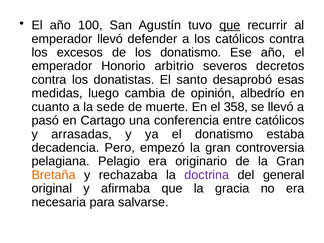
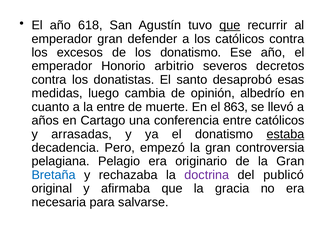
100: 100 -> 618
emperador llevó: llevó -> gran
la sede: sede -> entre
358: 358 -> 863
pasó: pasó -> años
estaba underline: none -> present
Bretaña colour: orange -> blue
general: general -> publicó
